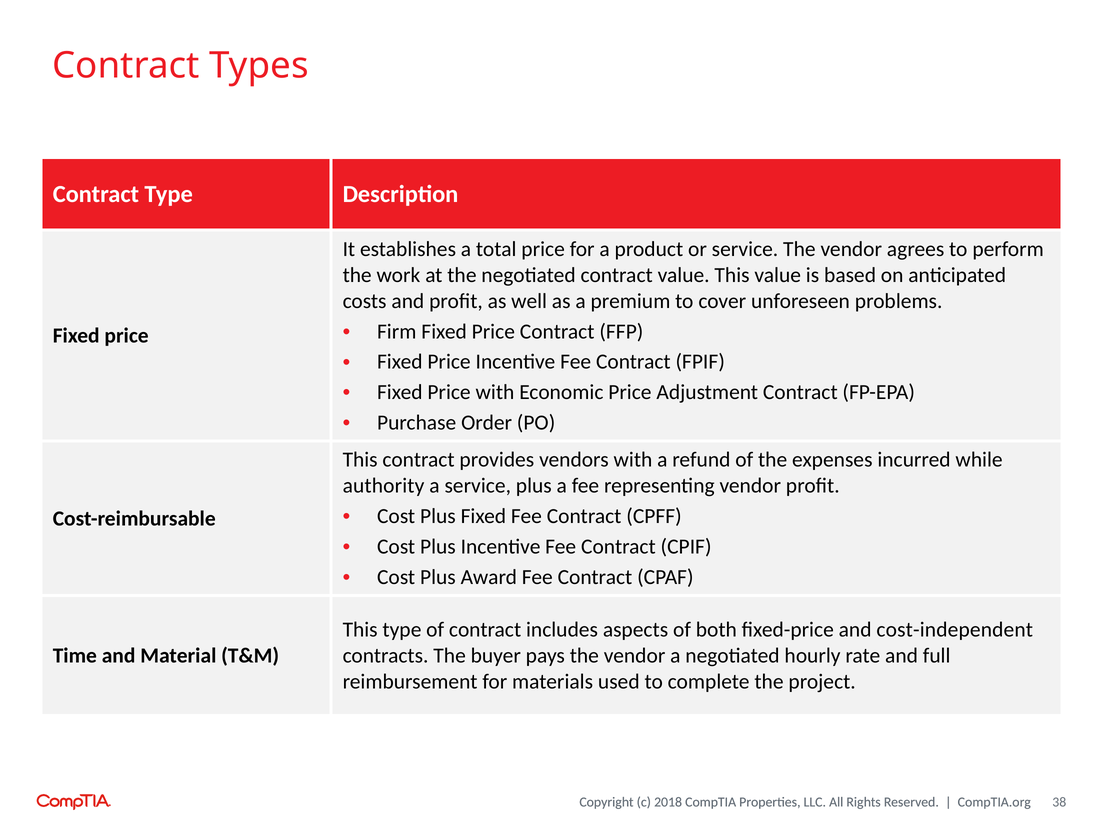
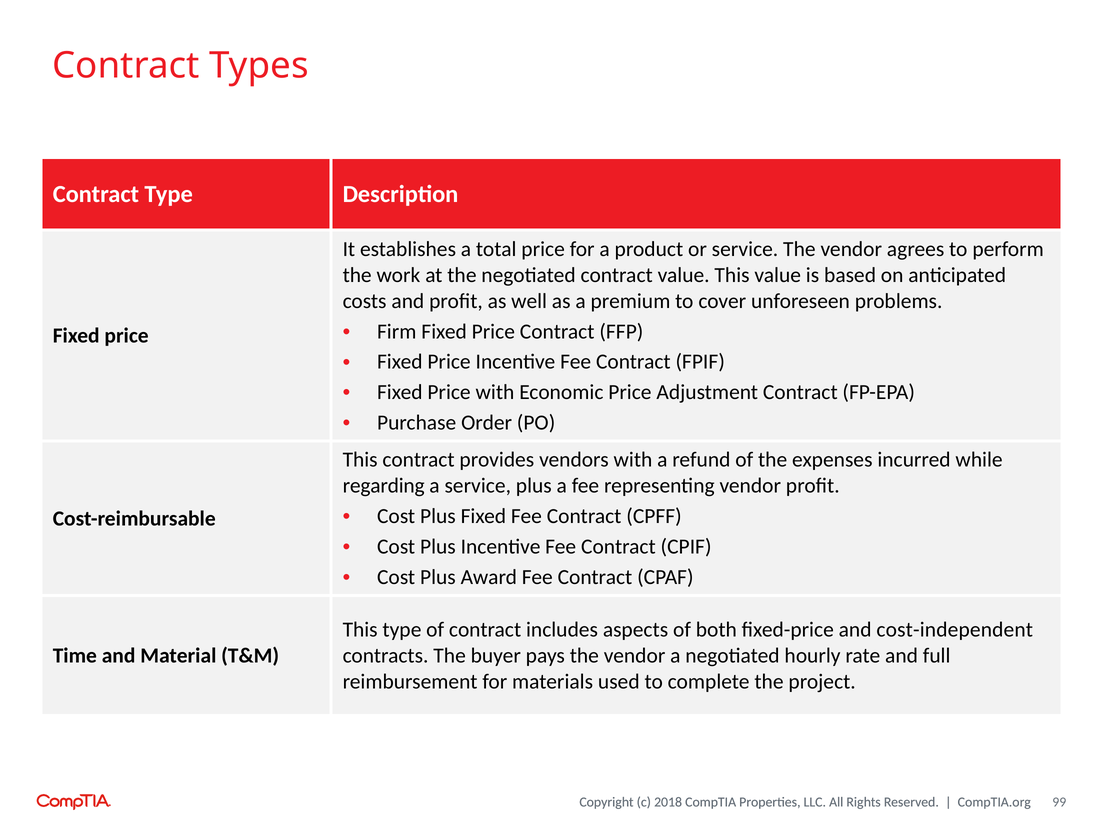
authority: authority -> regarding
38: 38 -> 99
